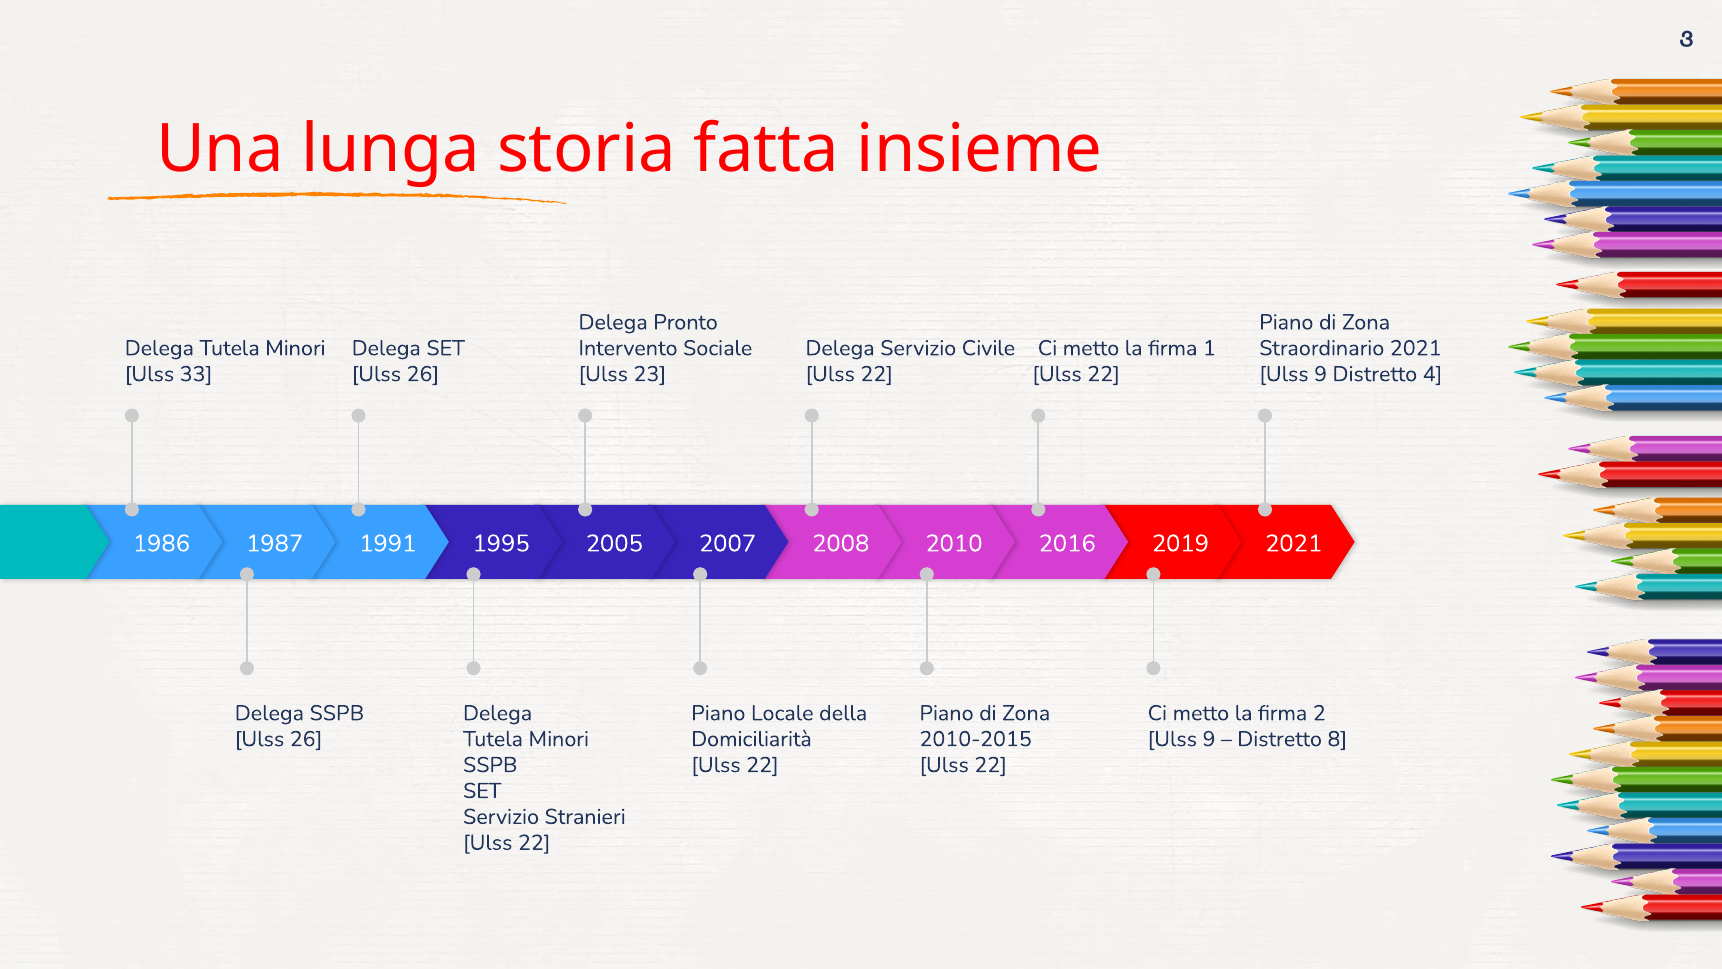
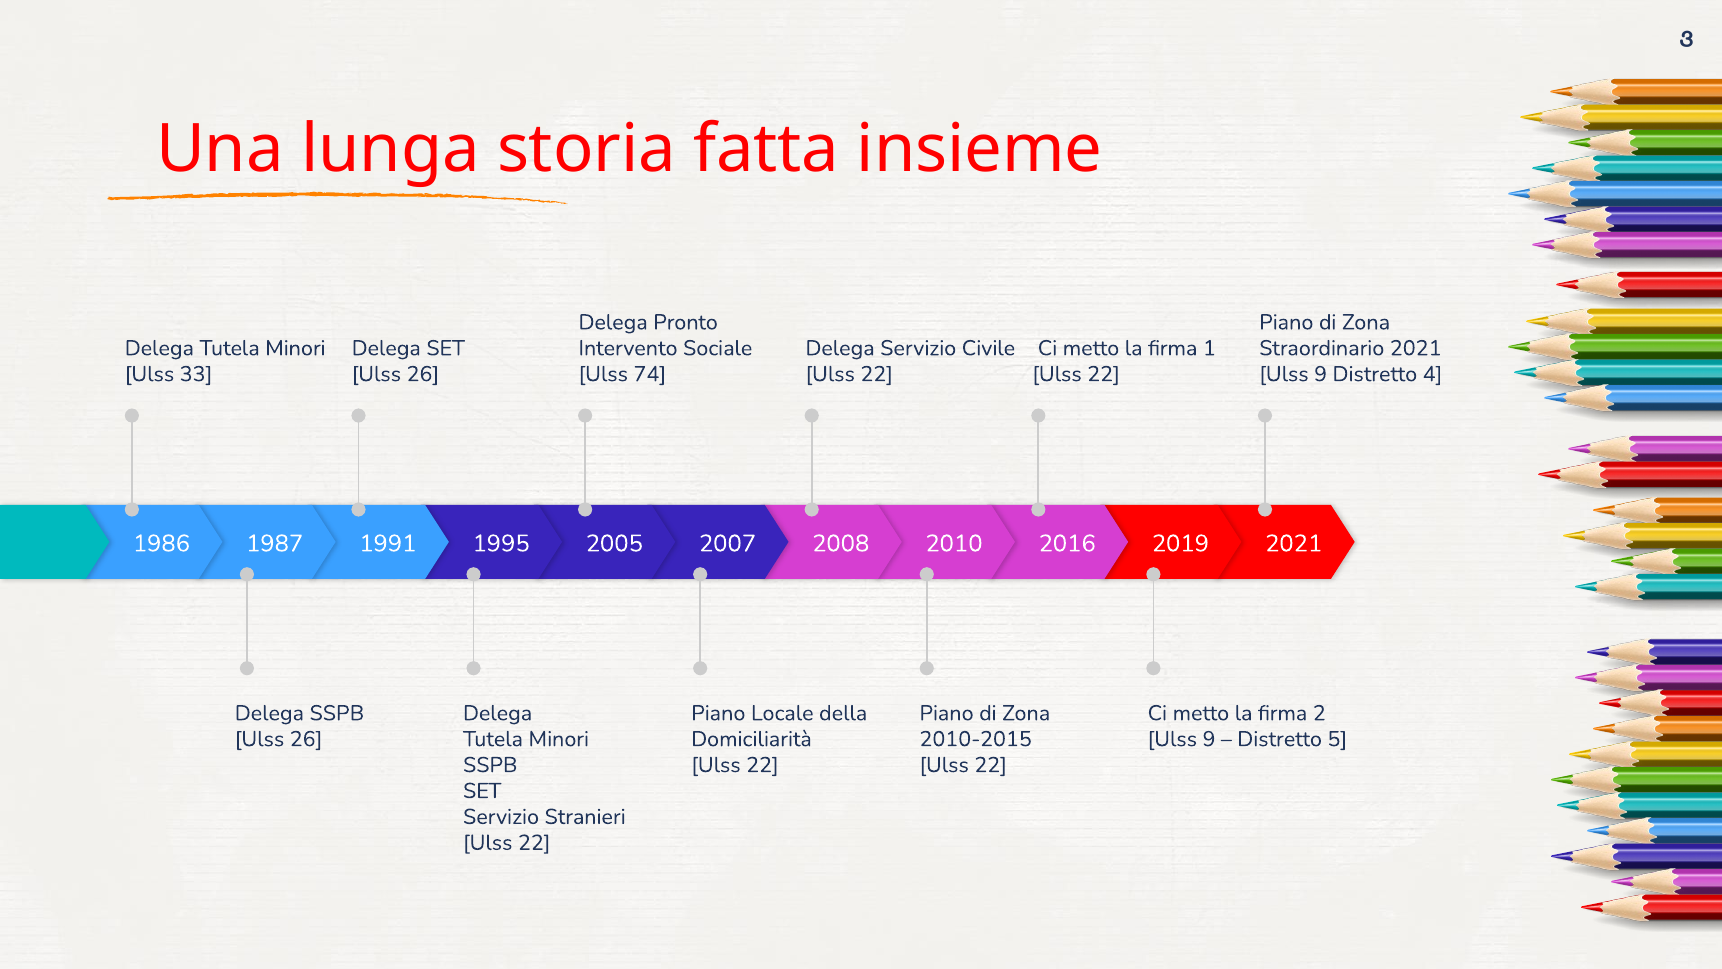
23: 23 -> 74
8: 8 -> 5
